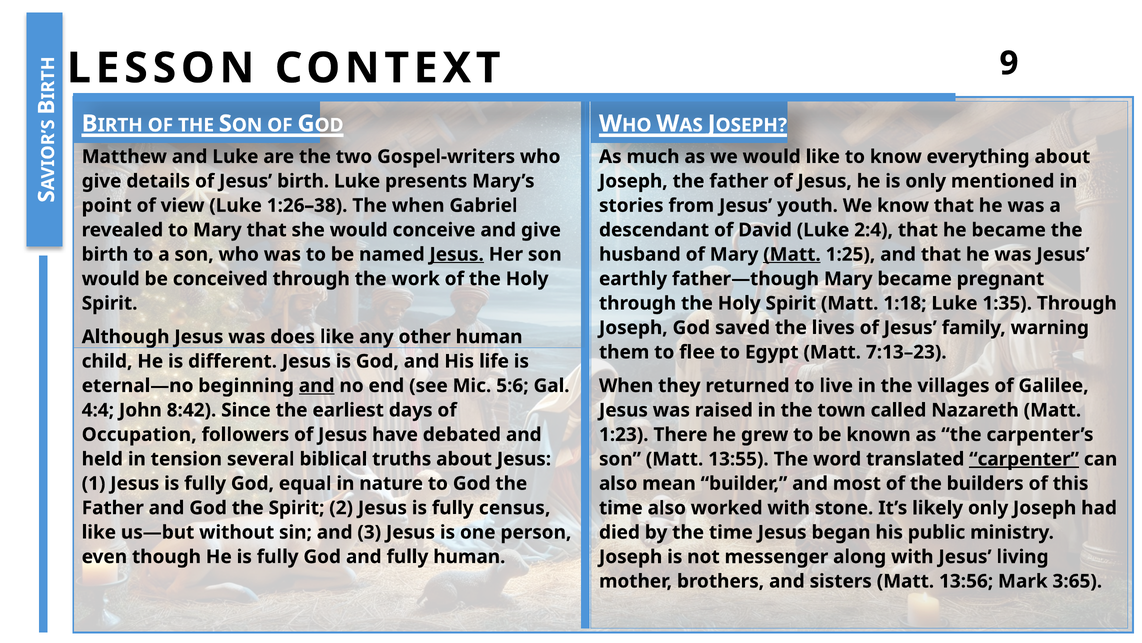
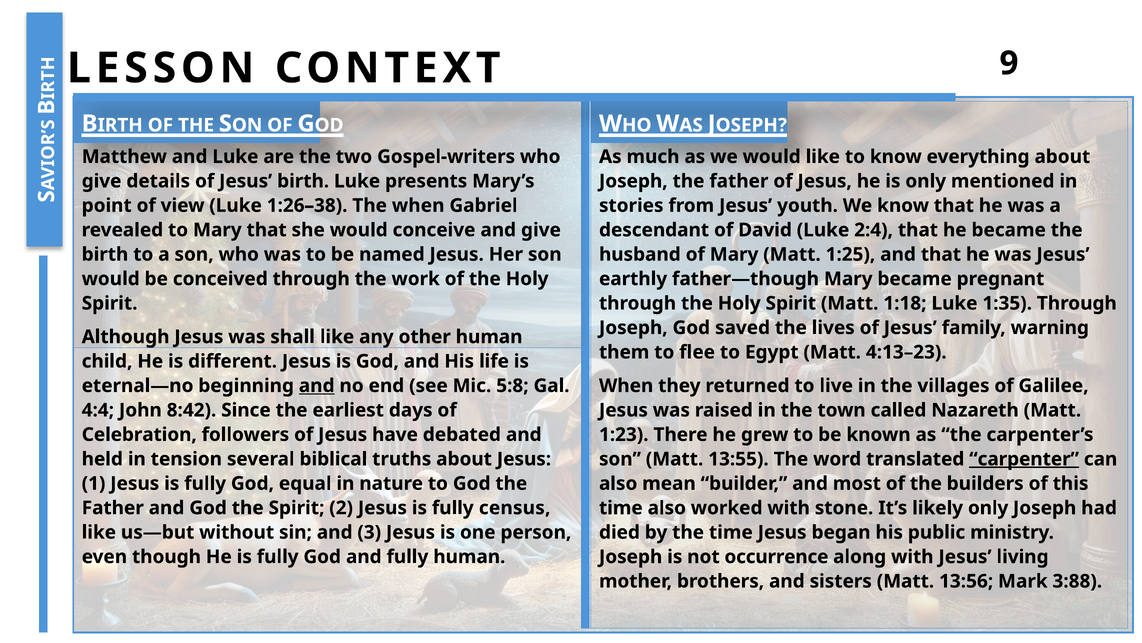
Jesus at (457, 254) underline: present -> none
Matt at (792, 254) underline: present -> none
does: does -> shall
7:13–23: 7:13–23 -> 4:13–23
5:6: 5:6 -> 5:8
Occupation: Occupation -> Celebration
messenger: messenger -> occurrence
3:65: 3:65 -> 3:88
